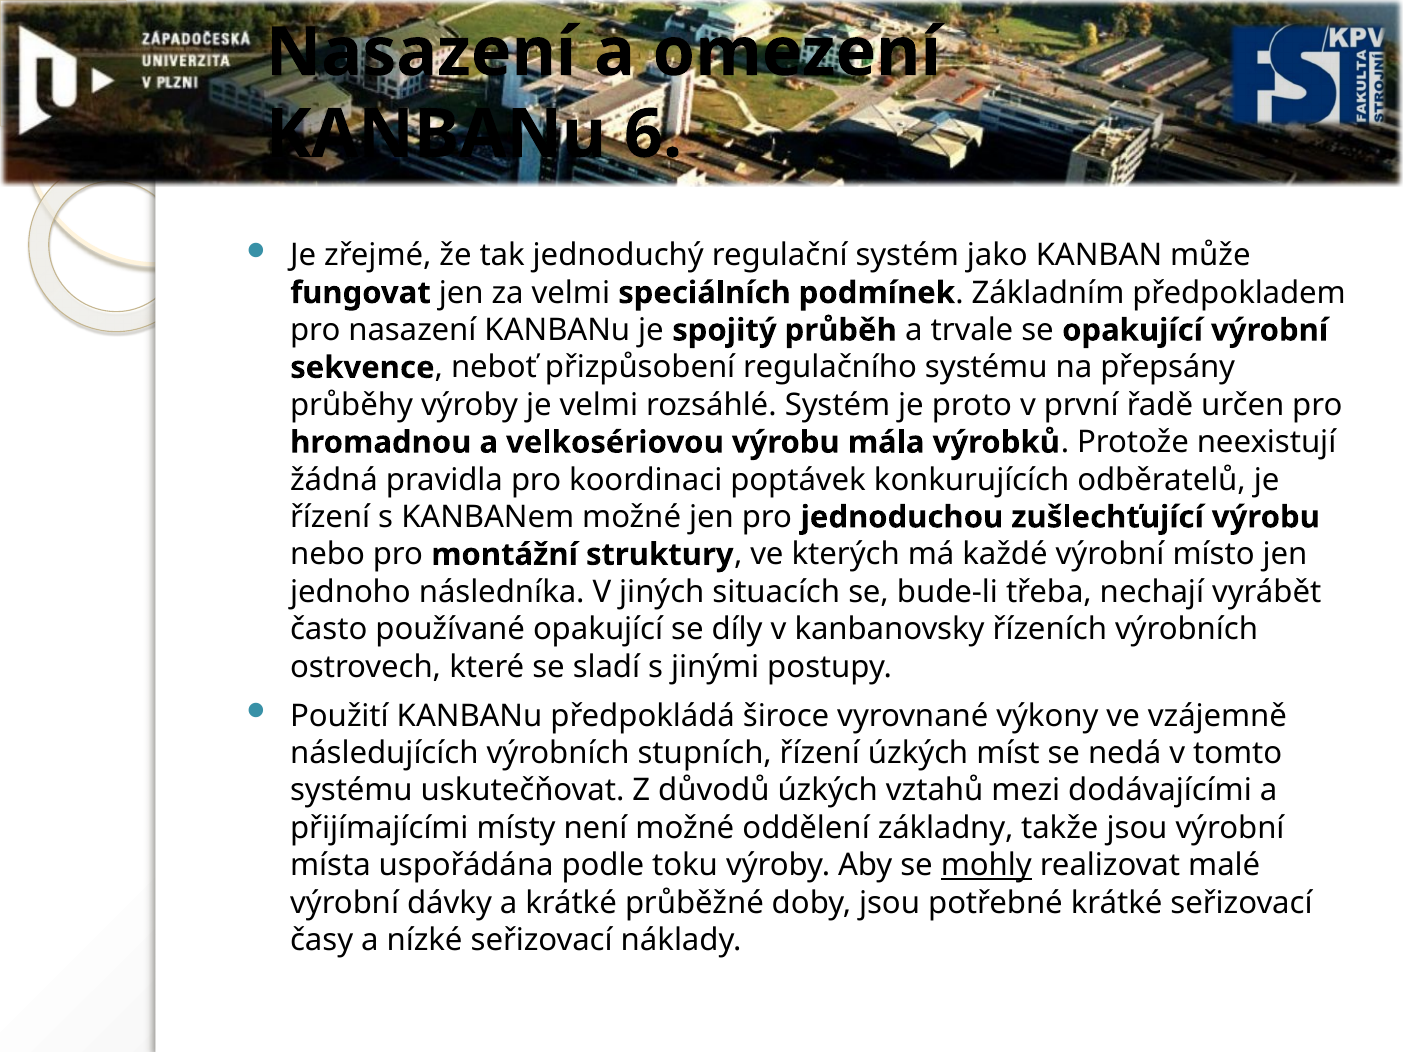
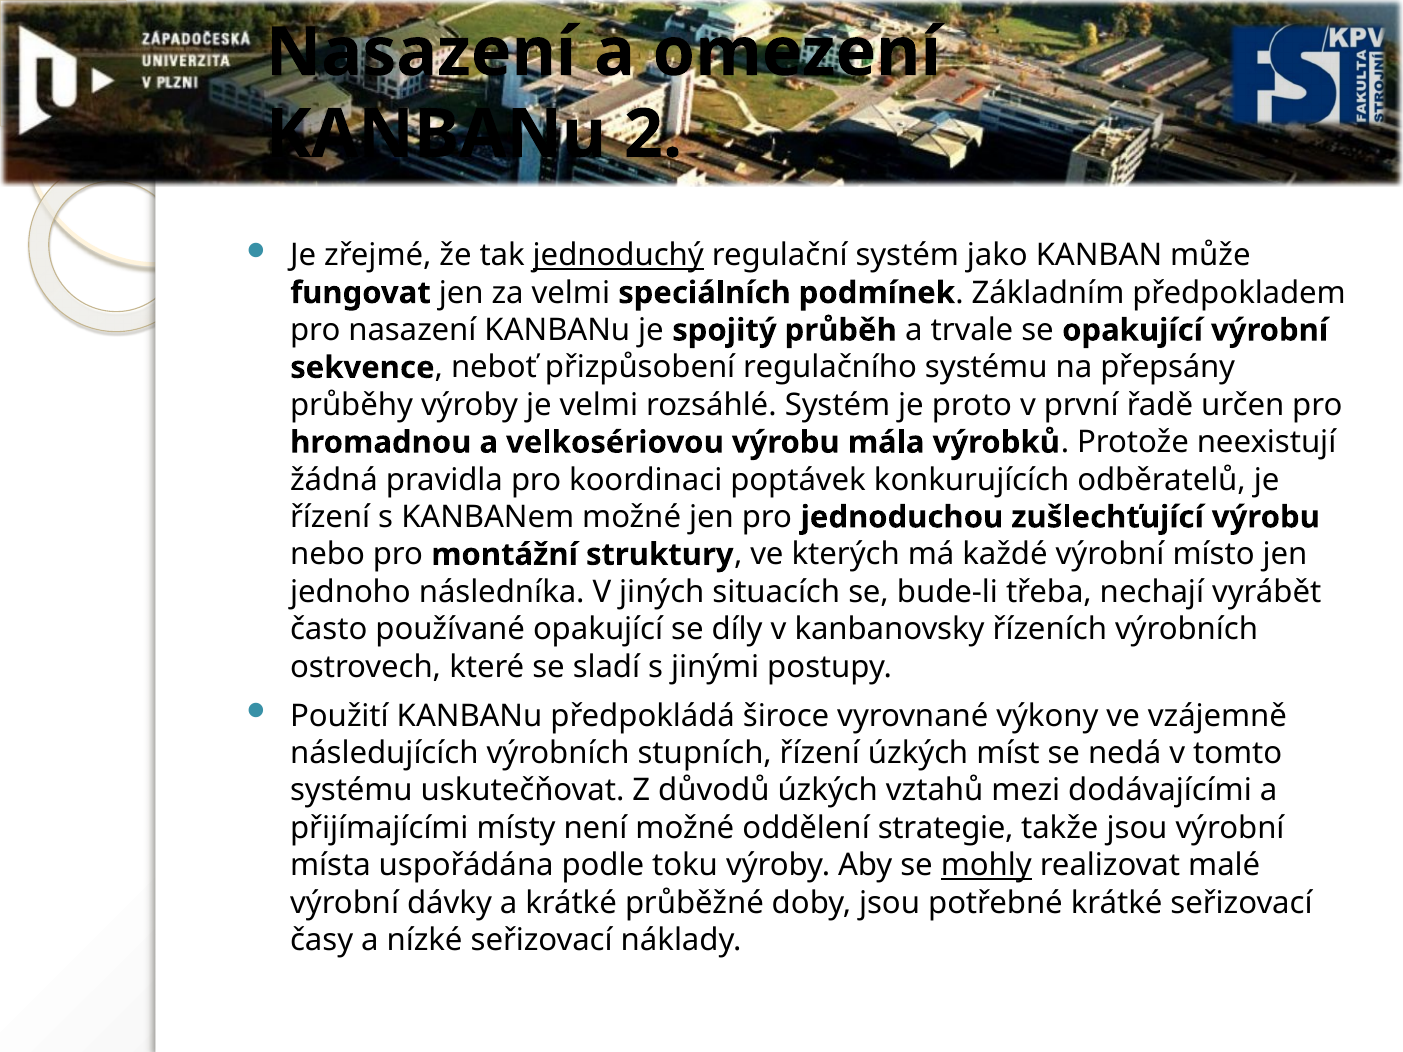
6: 6 -> 2
jednoduchý underline: none -> present
základny: základny -> strategie
